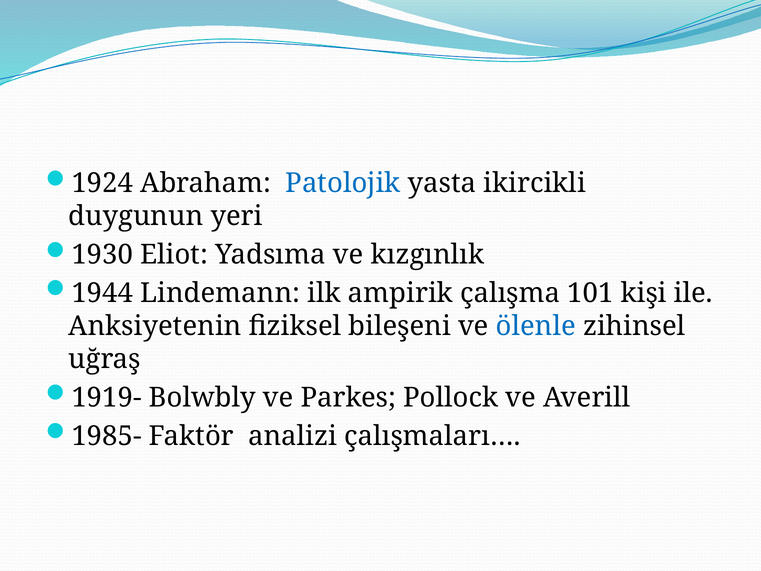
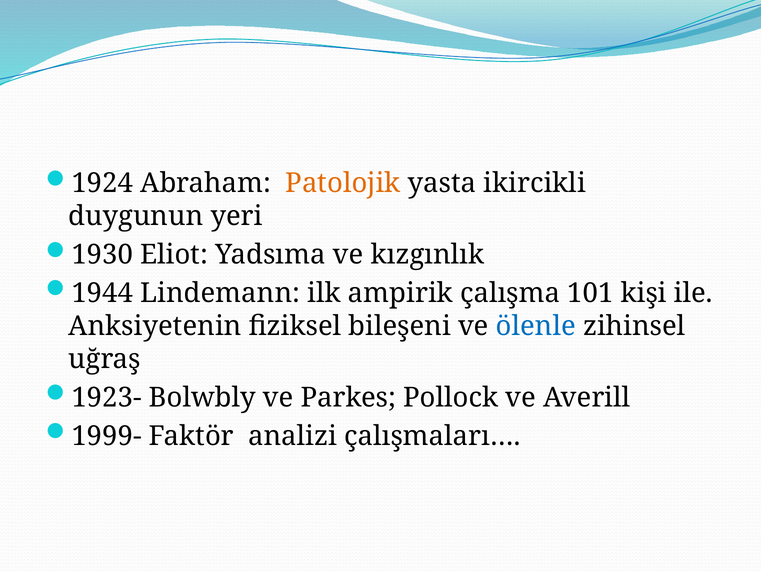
Patolojik colour: blue -> orange
1919-: 1919- -> 1923-
1985-: 1985- -> 1999-
